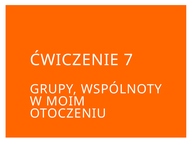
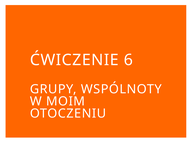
7: 7 -> 6
